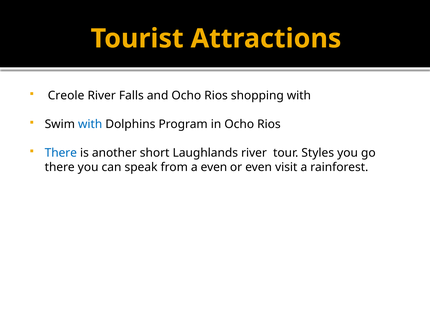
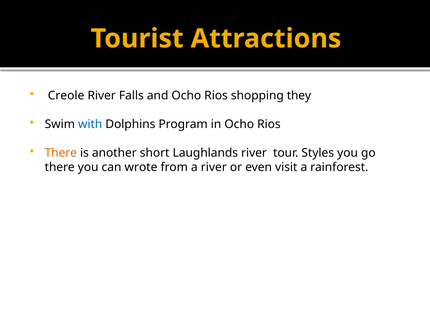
shopping with: with -> they
There at (61, 153) colour: blue -> orange
speak: speak -> wrote
a even: even -> river
